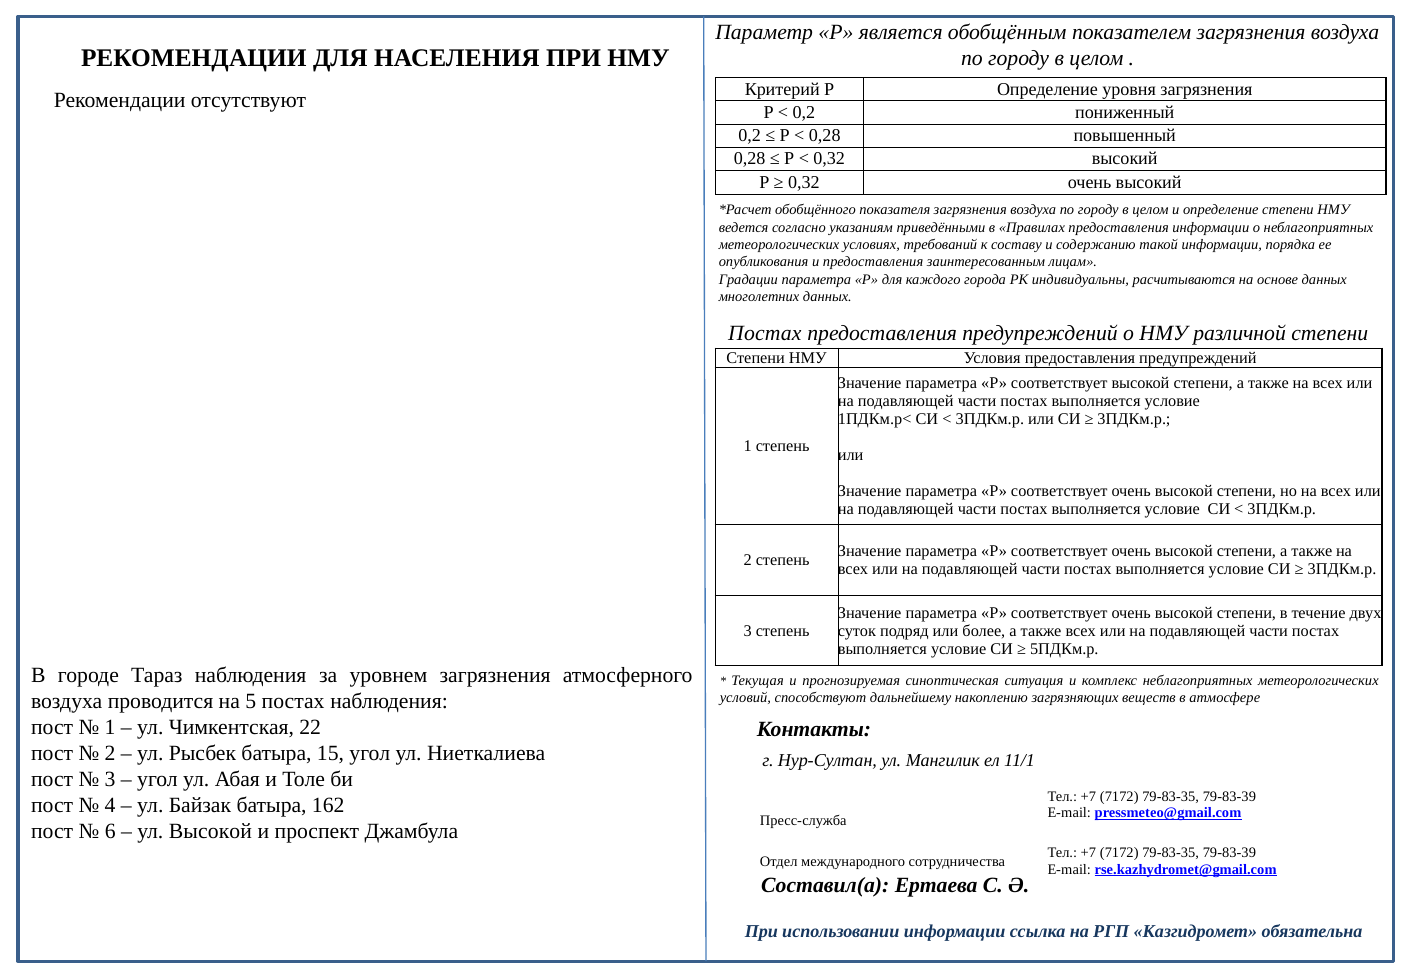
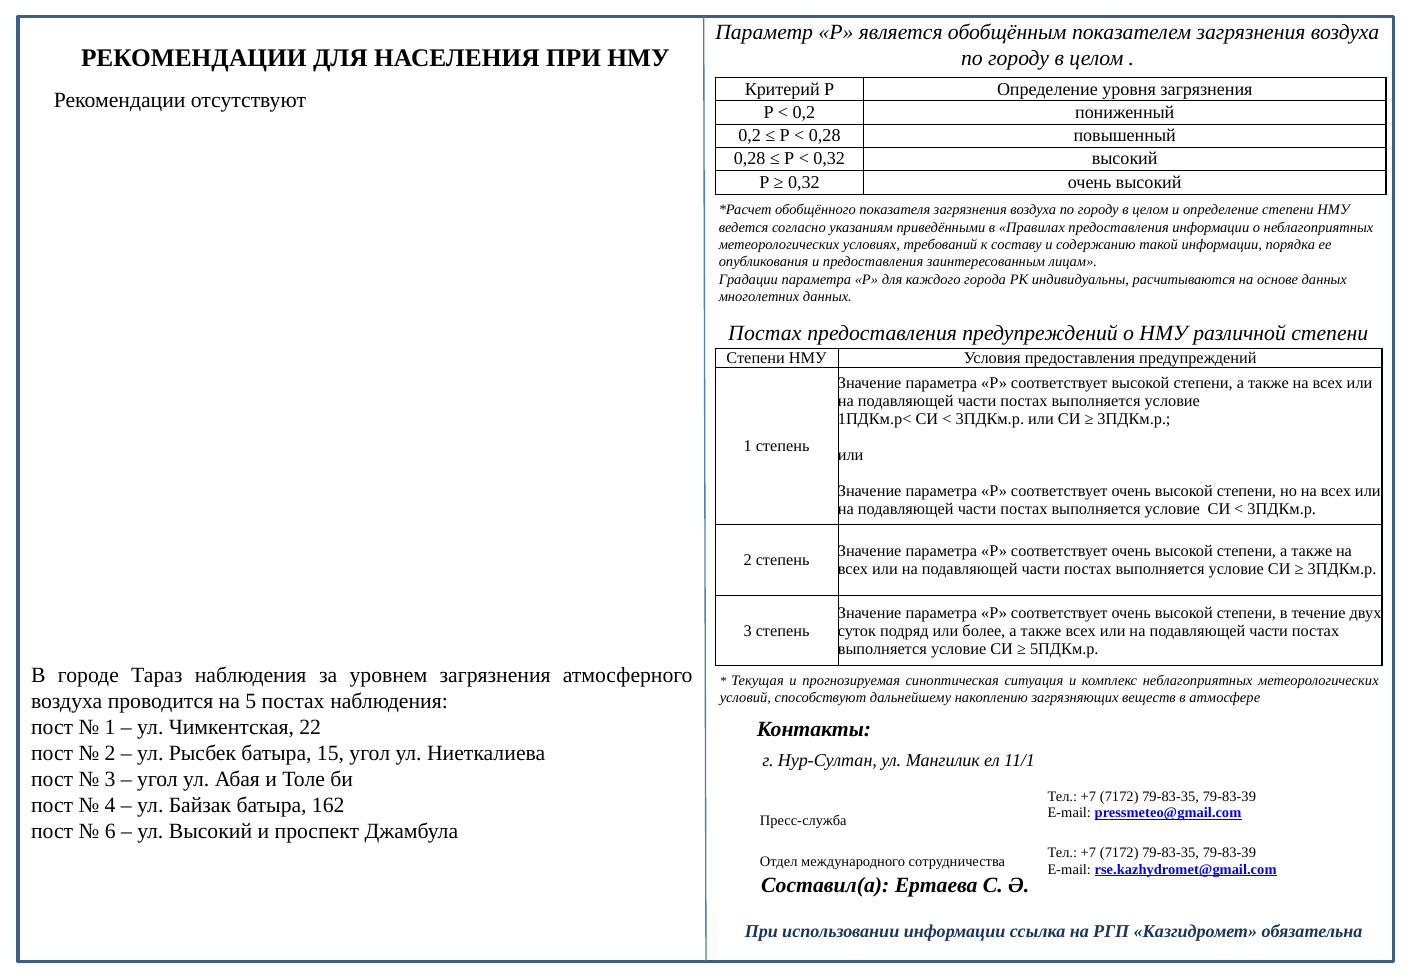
ул Высокой: Высокой -> Высокий
